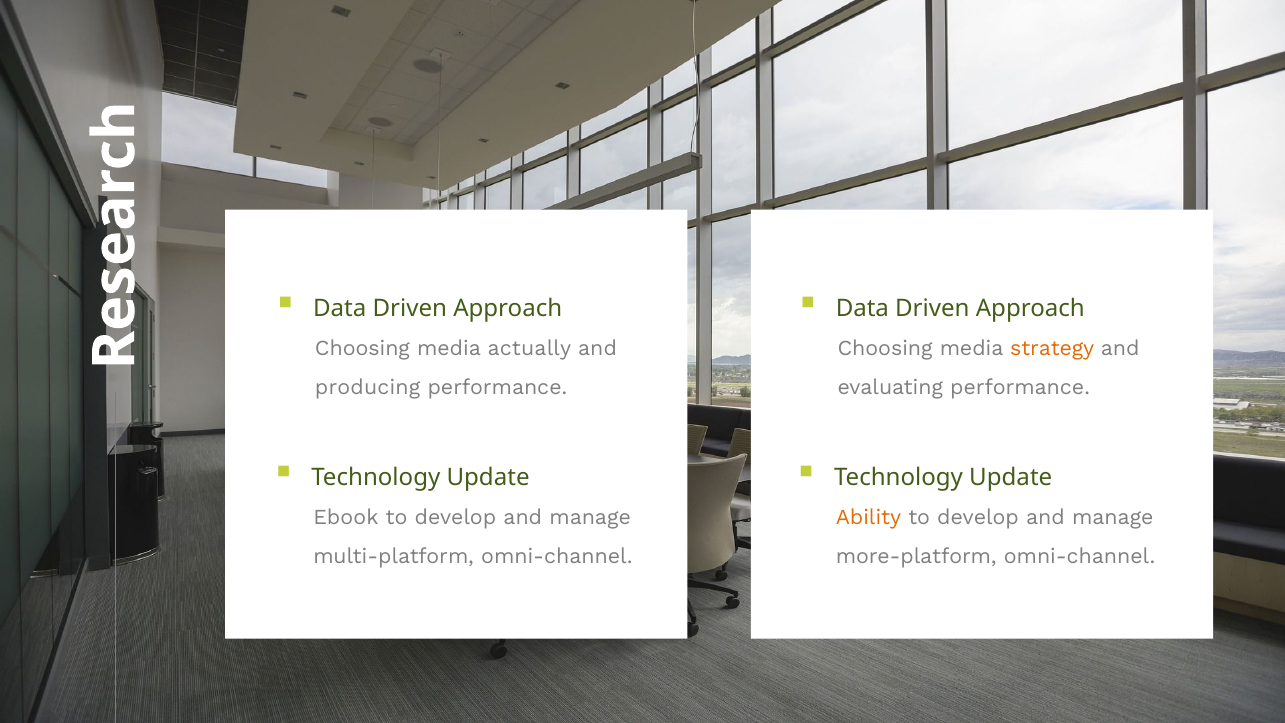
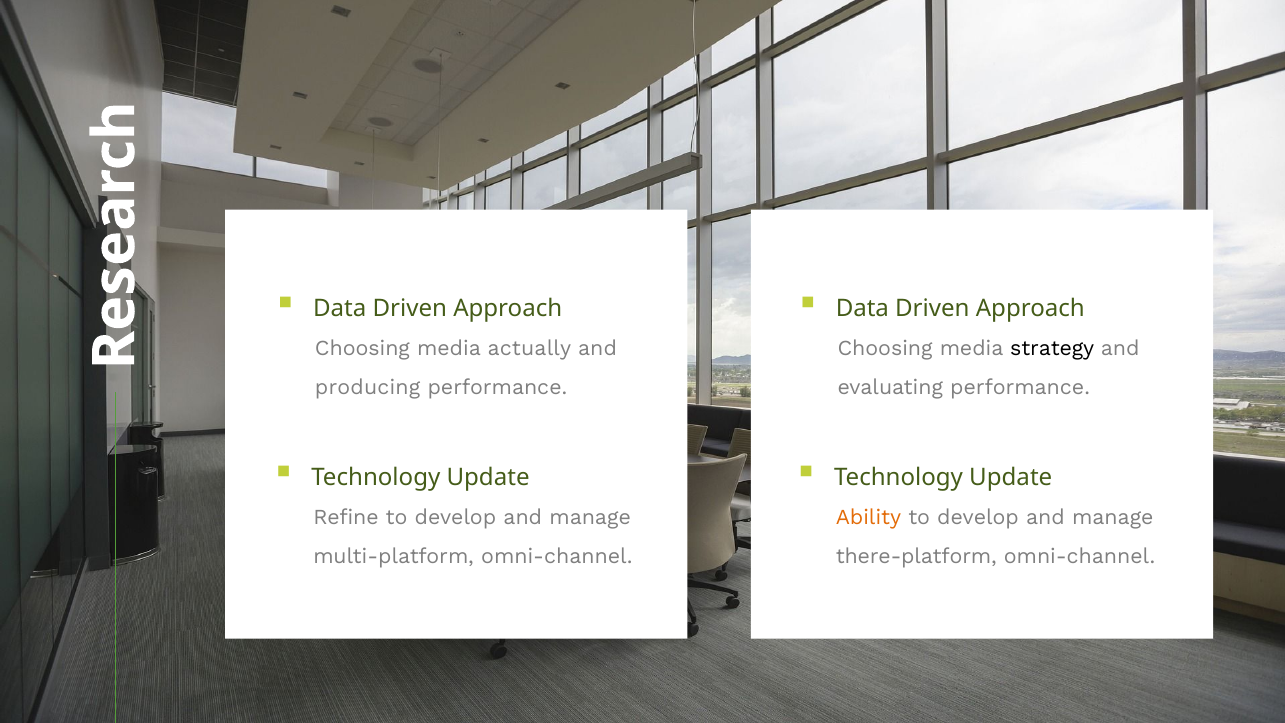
strategy colour: orange -> black
Ebook: Ebook -> Refine
more-platform: more-platform -> there-platform
